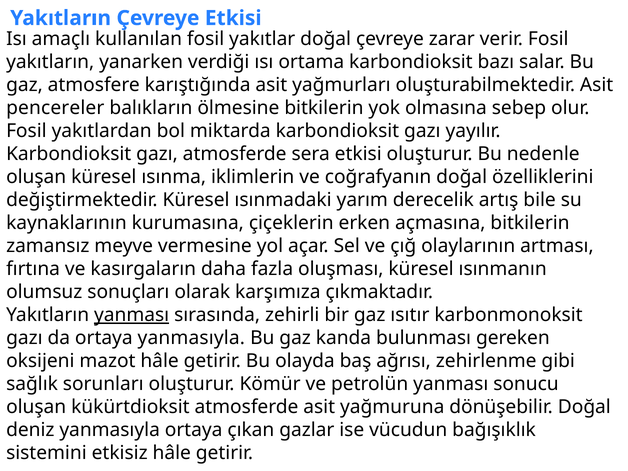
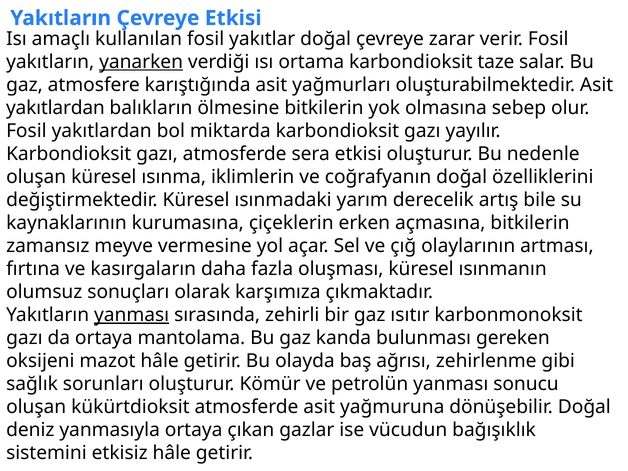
yanarken underline: none -> present
bazı: bazı -> taze
pencereler at (55, 108): pencereler -> yakıtlardan
ortaya yanmasıyla: yanmasıyla -> mantolama
